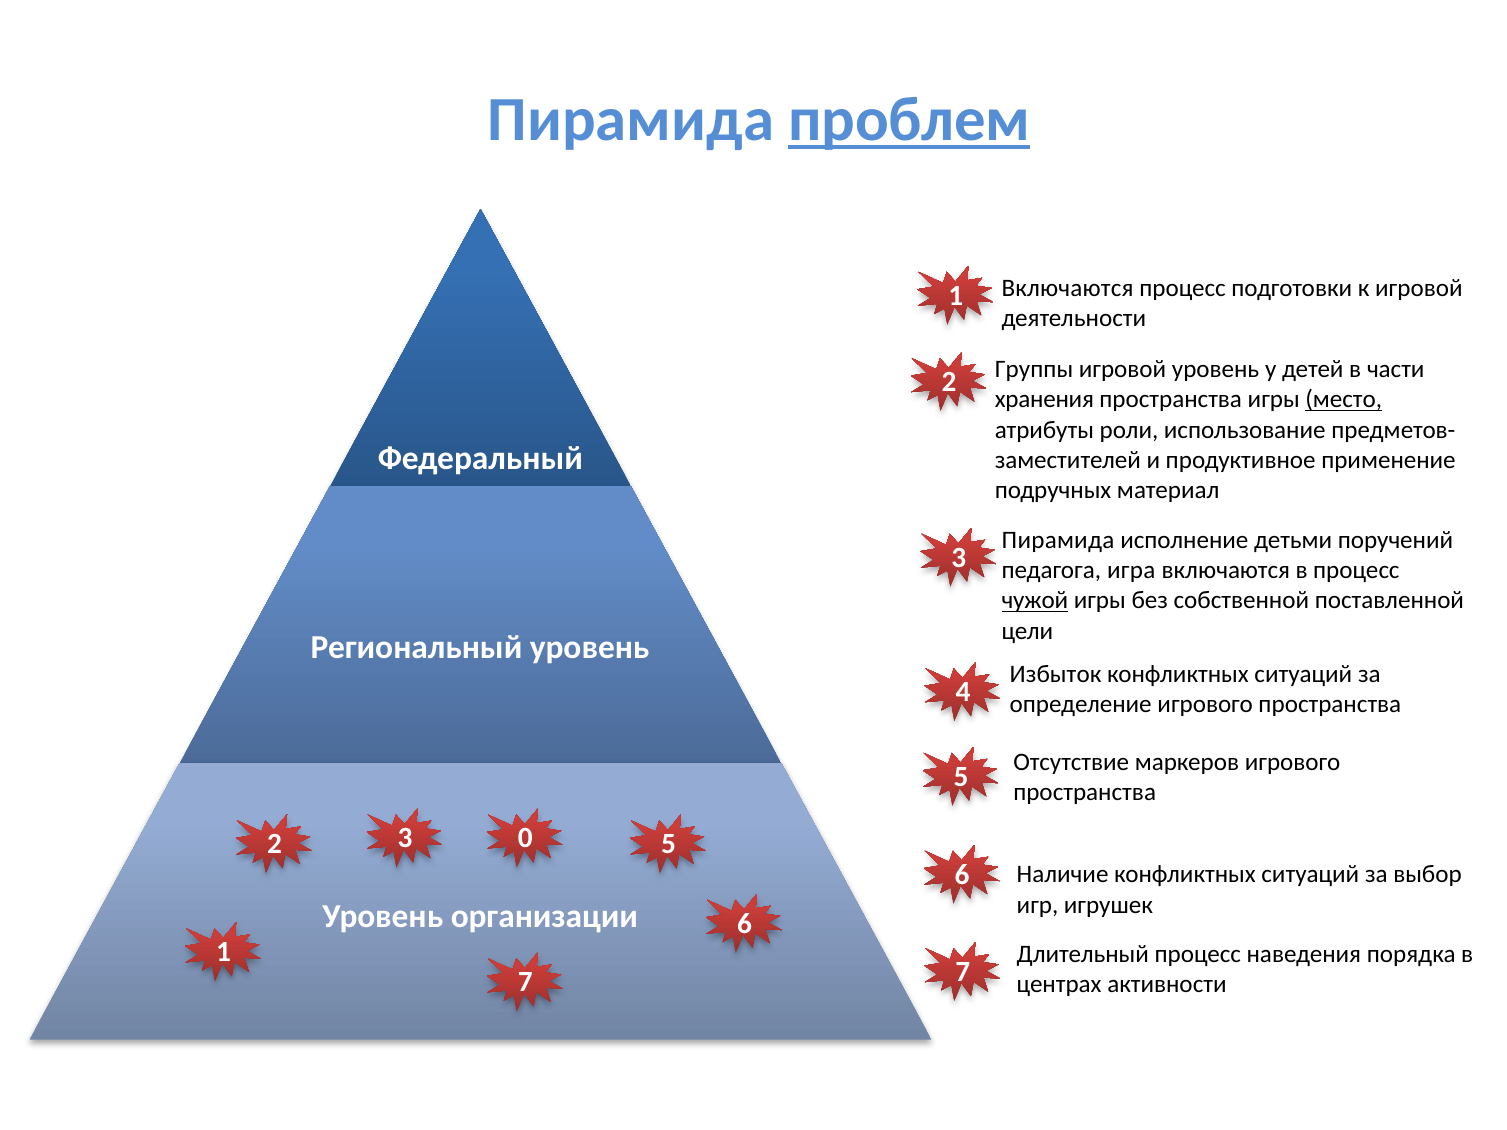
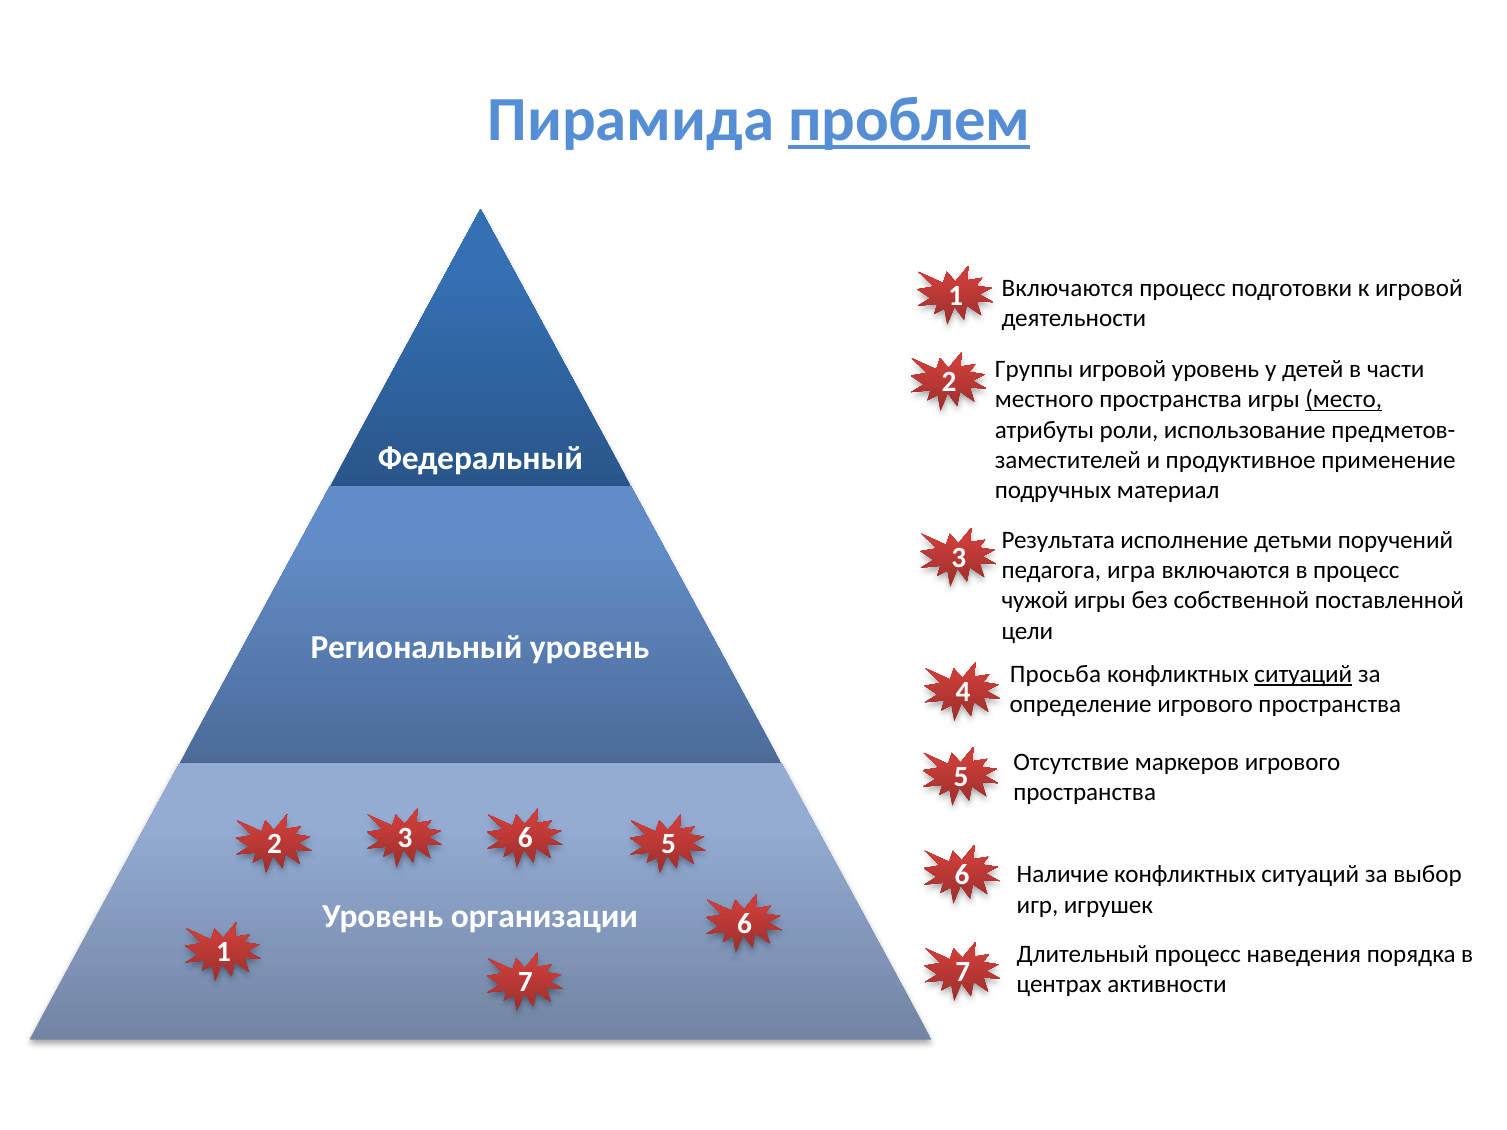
хранения: хранения -> местного
Пирамида at (1058, 541): Пирамида -> Результата
чужой underline: present -> none
Избыток: Избыток -> Просьба
ситуаций at (1303, 674) underline: none -> present
3 0: 0 -> 6
